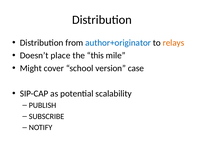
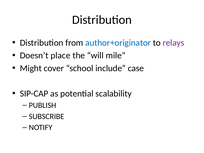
relays colour: orange -> purple
this: this -> will
version: version -> include
